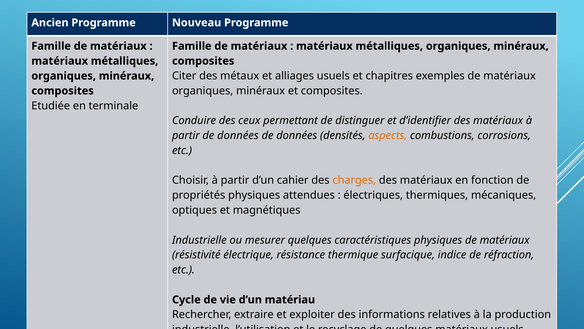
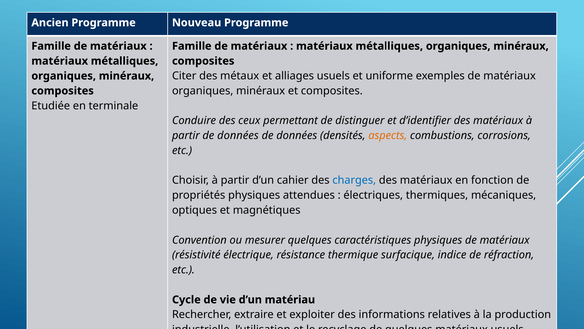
chapitres: chapitres -> uniforme
charges colour: orange -> blue
Industrielle at (199, 240): Industrielle -> Convention
